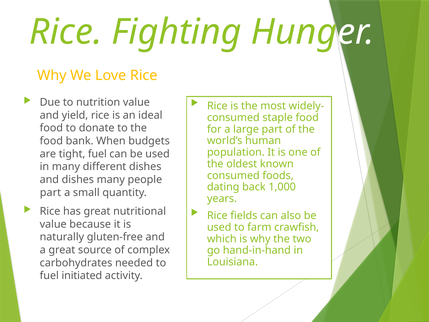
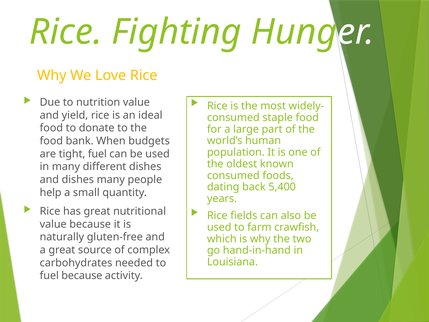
1,000: 1,000 -> 5,400
part at (50, 192): part -> help
fuel initiated: initiated -> because
